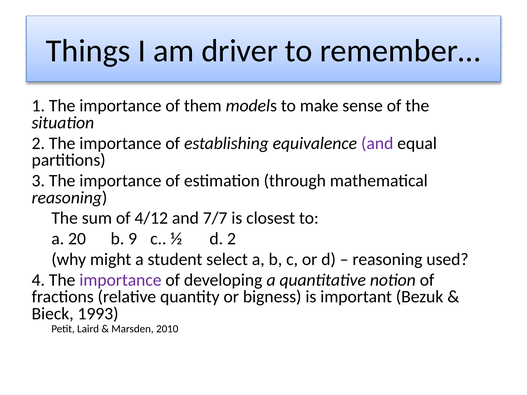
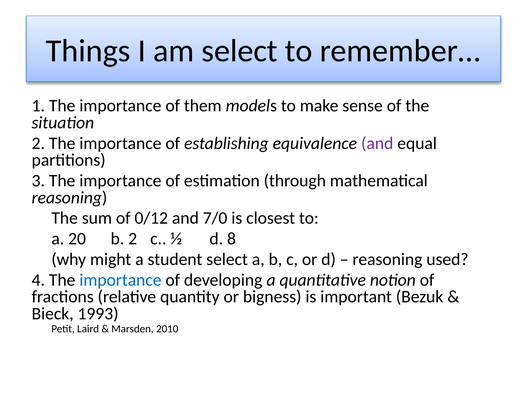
am driver: driver -> select
4/12: 4/12 -> 0/12
7/7: 7/7 -> 7/0
b 9: 9 -> 2
d 2: 2 -> 8
importance at (120, 280) colour: purple -> blue
